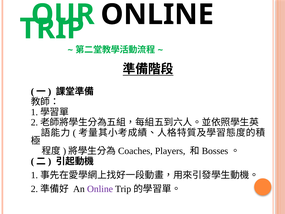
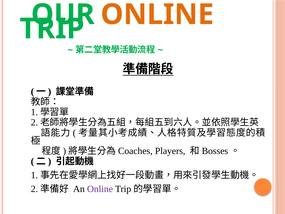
ONLINE at (157, 15) colour: black -> orange
